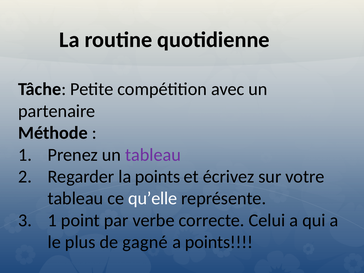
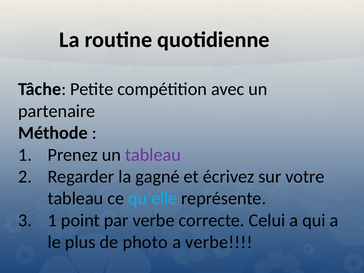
la points: points -> gagné
qu’elle colour: white -> light blue
gagné: gagné -> photo
a points: points -> verbe
